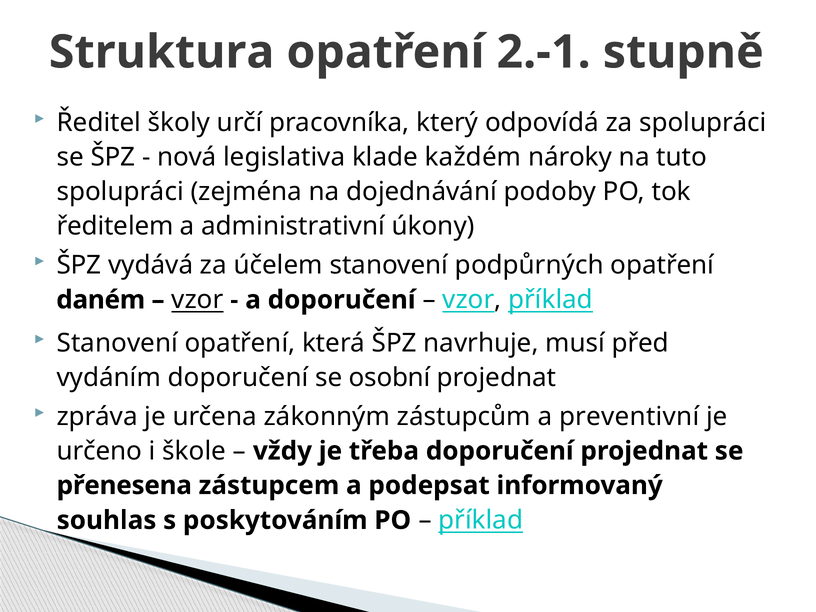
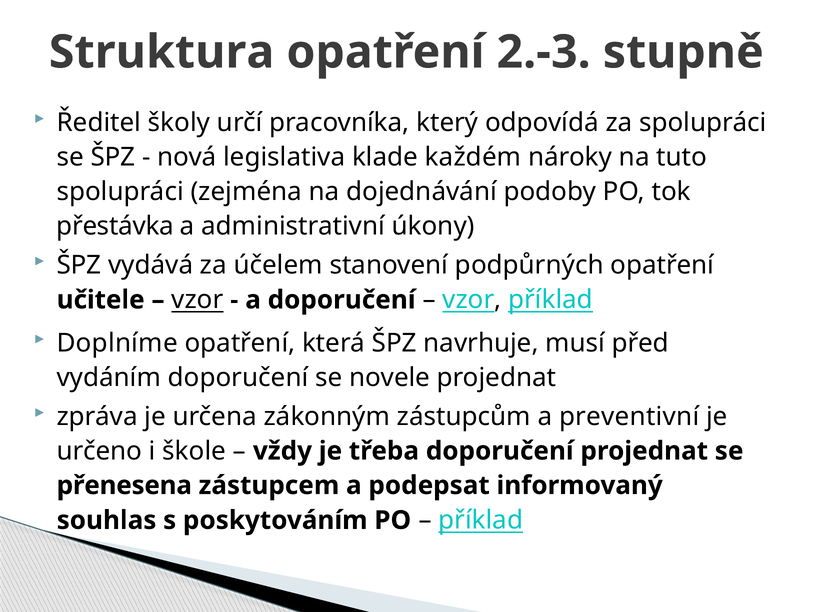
2.-1: 2.-1 -> 2.-3
ředitelem: ředitelem -> přestávka
daném: daném -> učitele
Stanovení at (117, 343): Stanovení -> Doplníme
osobní: osobní -> novele
